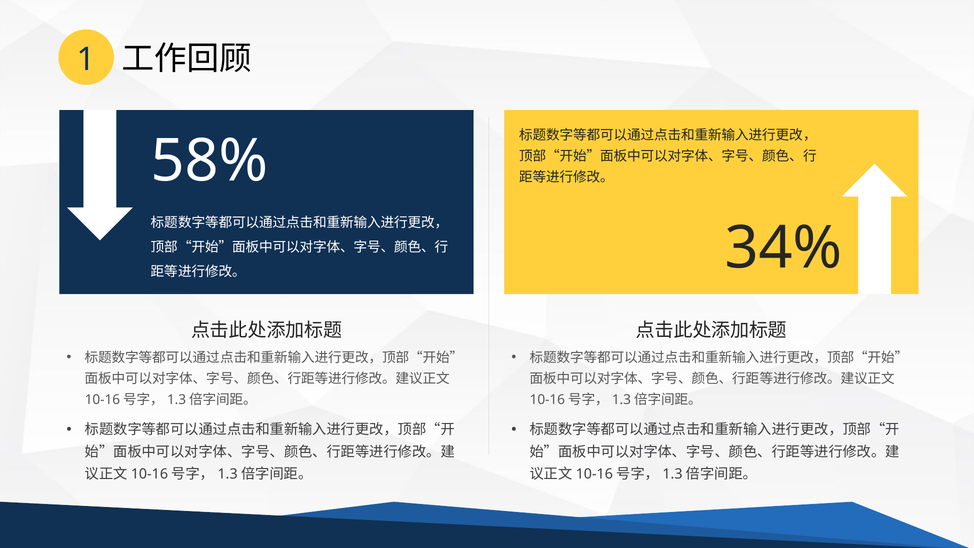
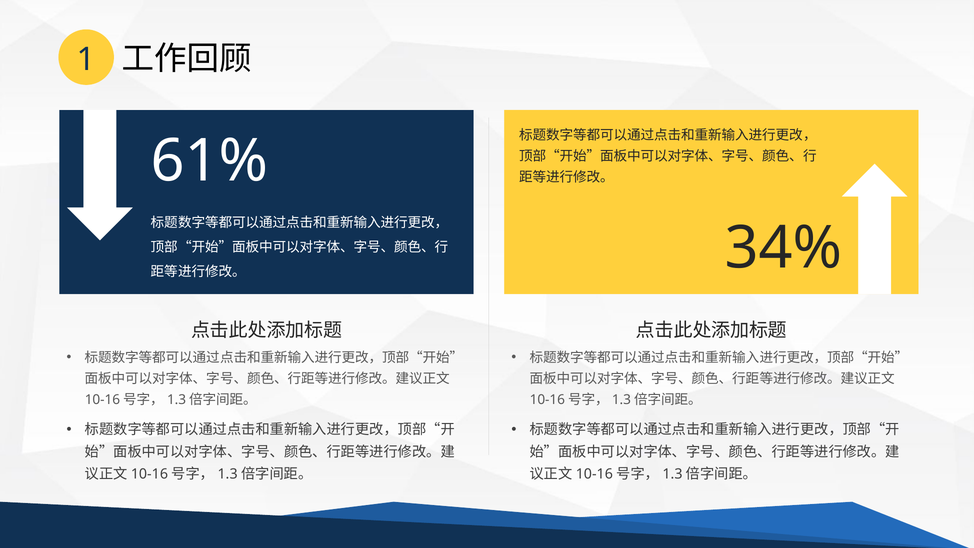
58%: 58% -> 61%
